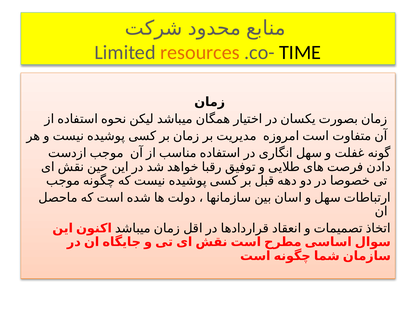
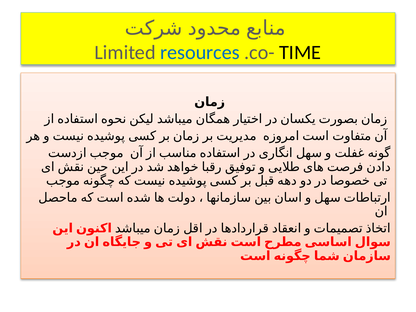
resources colour: orange -> blue
